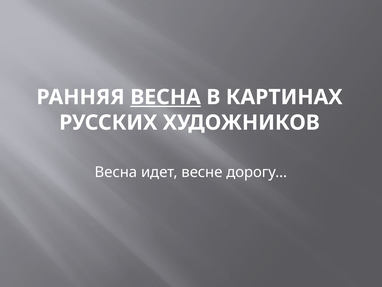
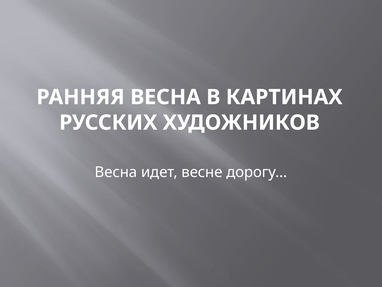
ВЕСНА at (166, 97) underline: present -> none
